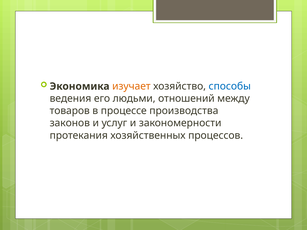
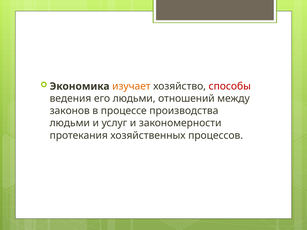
способы colour: blue -> red
товаров: товаров -> законов
законов at (70, 123): законов -> людьми
